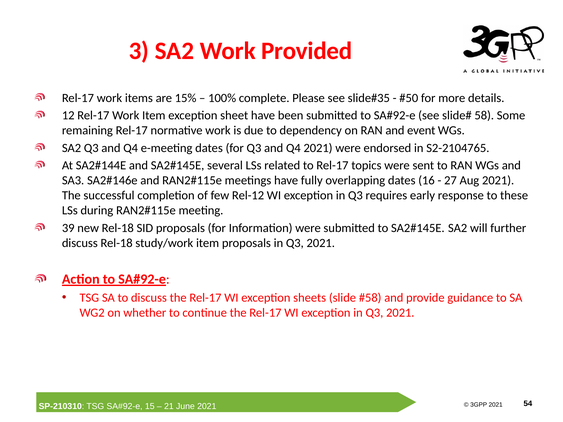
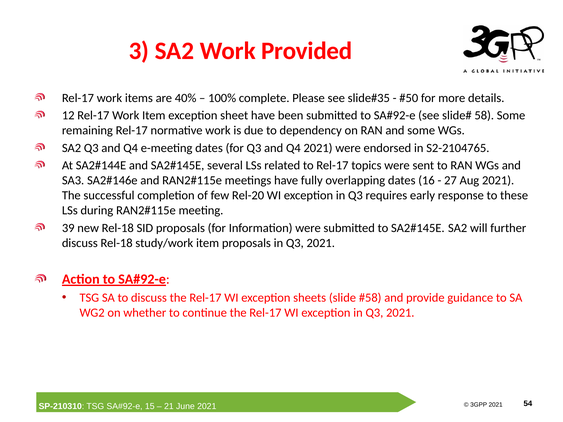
15%: 15% -> 40%
and event: event -> some
Rel-12: Rel-12 -> Rel-20
